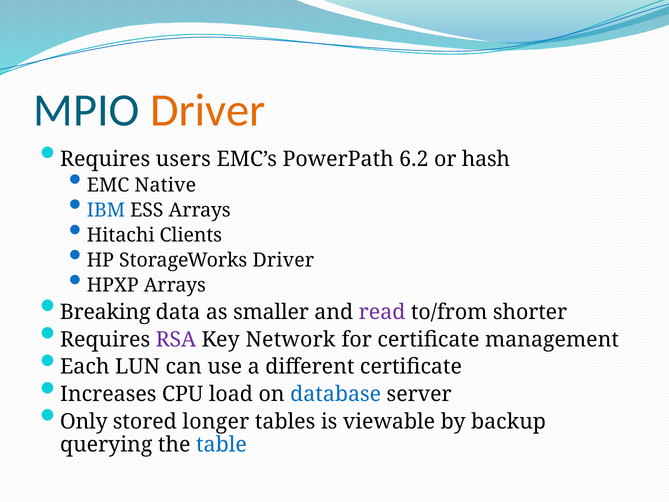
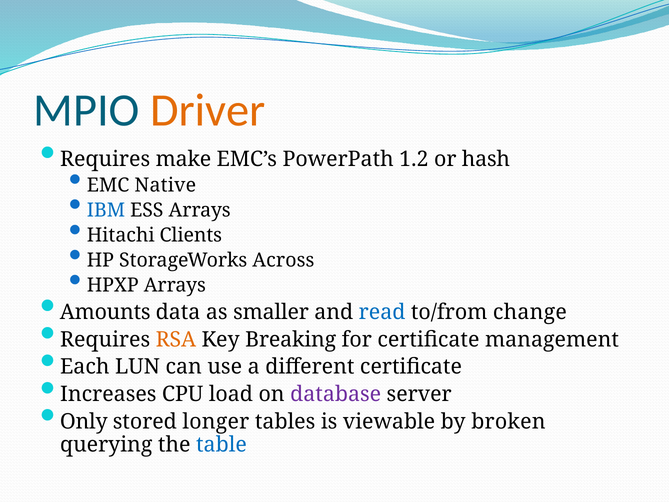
users: users -> make
6.2: 6.2 -> 1.2
StorageWorks Driver: Driver -> Across
Breaking: Breaking -> Amounts
read colour: purple -> blue
shorter: shorter -> change
RSA colour: purple -> orange
Network: Network -> Breaking
database colour: blue -> purple
backup: backup -> broken
